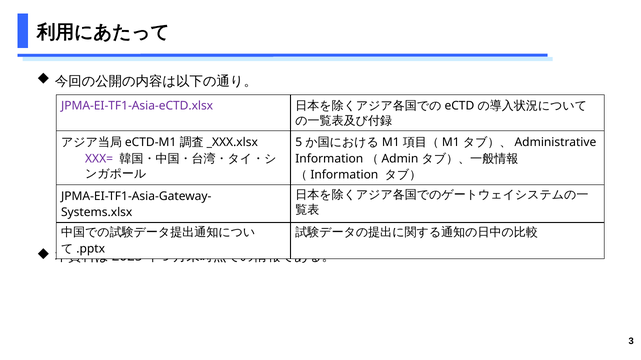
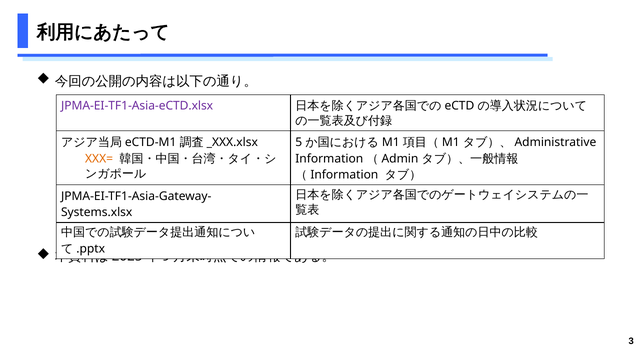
XXX= colour: purple -> orange
